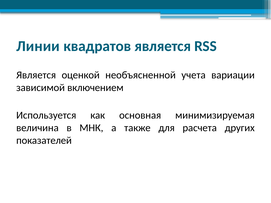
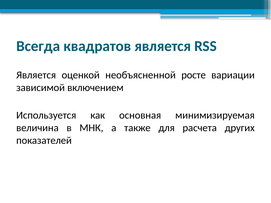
Линии: Линии -> Всегда
учета: учета -> росте
